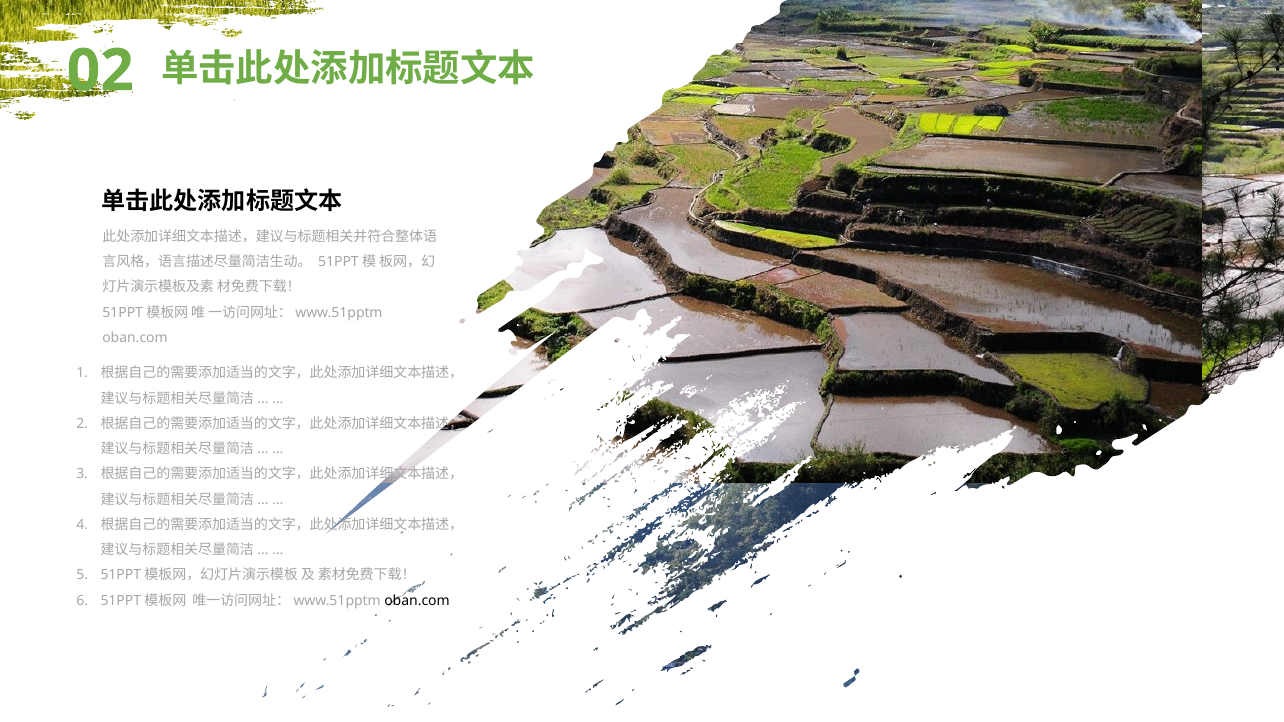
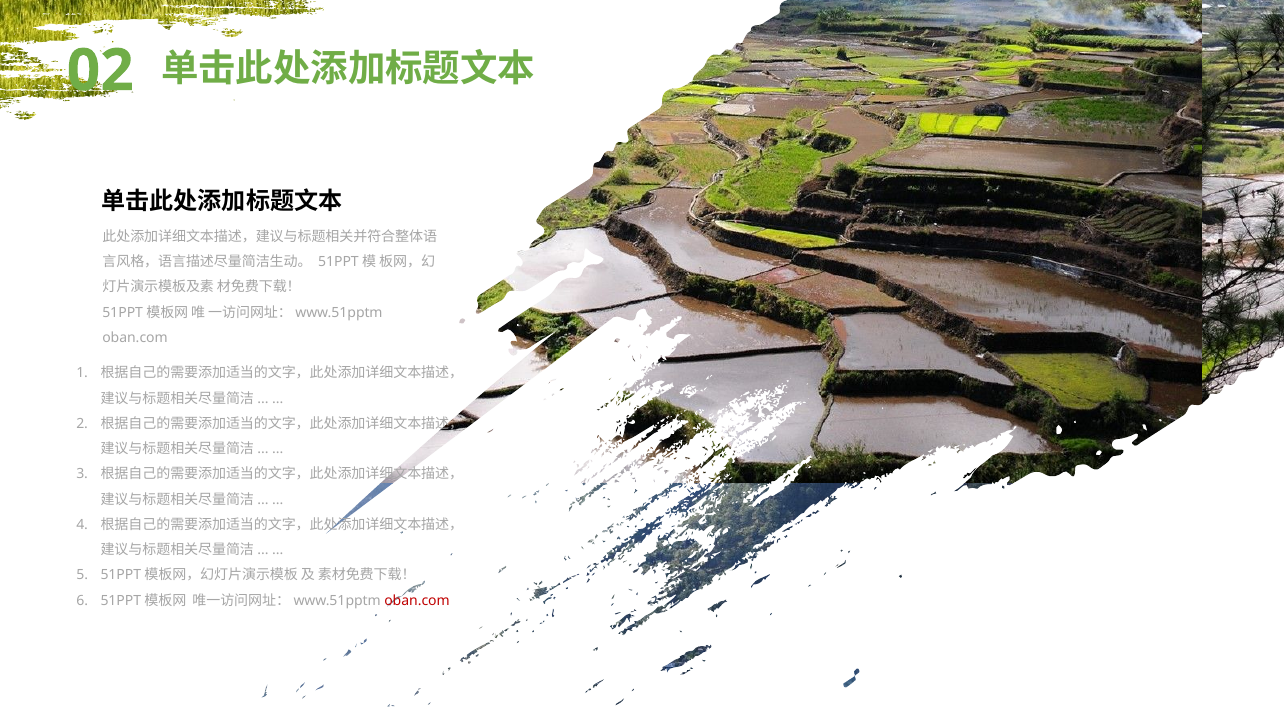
oban.com at (417, 601) colour: black -> red
